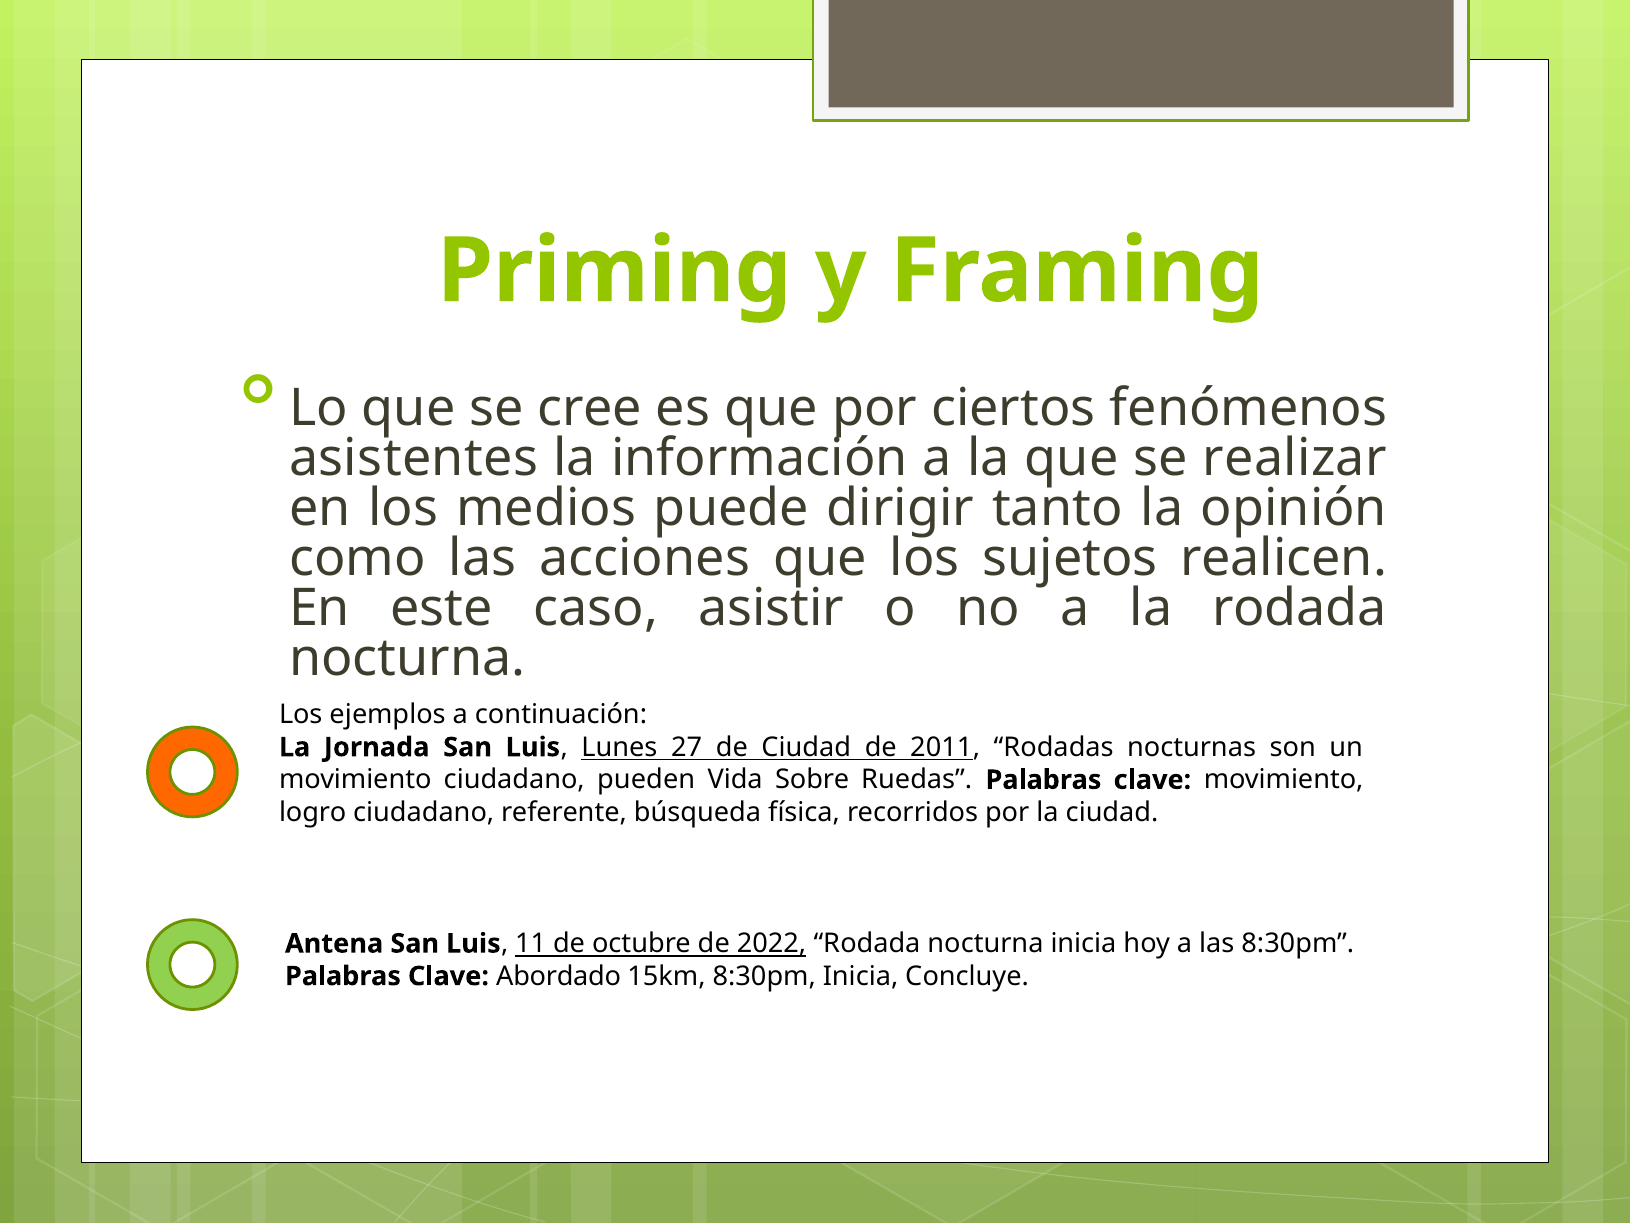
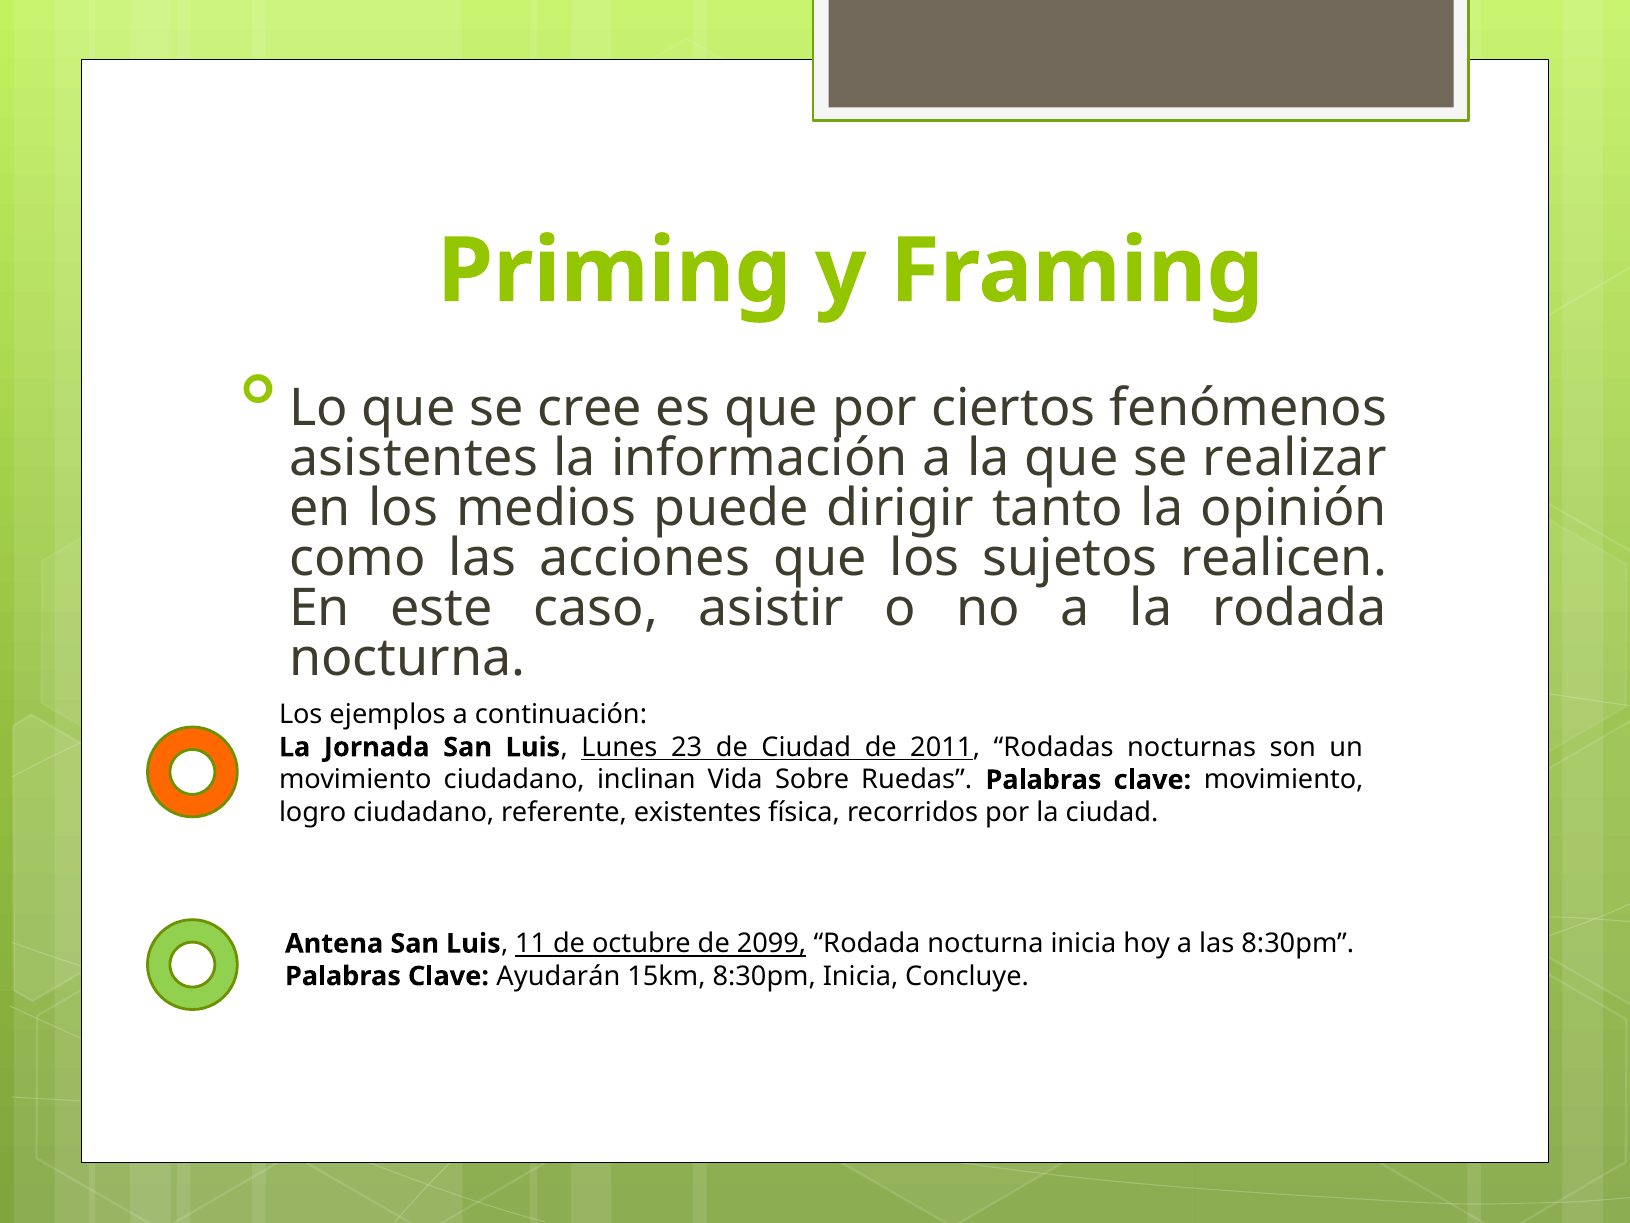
27: 27 -> 23
pueden: pueden -> inclinan
búsqueda: búsqueda -> existentes
2022: 2022 -> 2099
Abordado: Abordado -> Ayudarán
